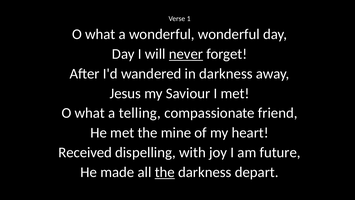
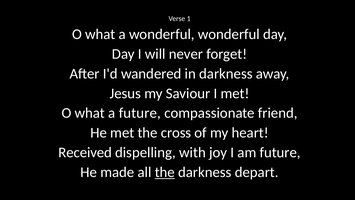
never underline: present -> none
a telling: telling -> future
mine: mine -> cross
